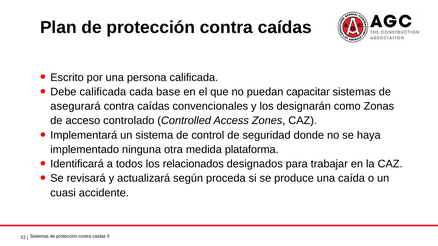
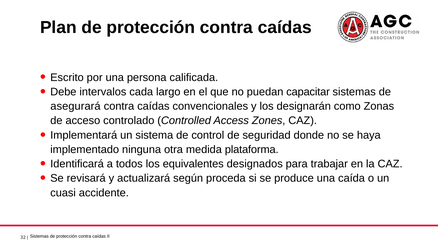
Debe calificada: calificada -> intervalos
base: base -> largo
relacionados: relacionados -> equivalentes
